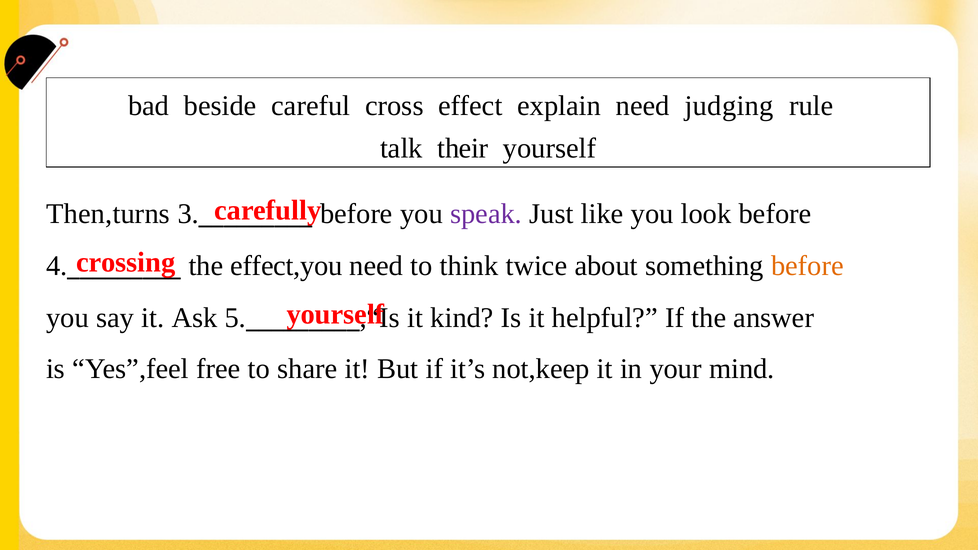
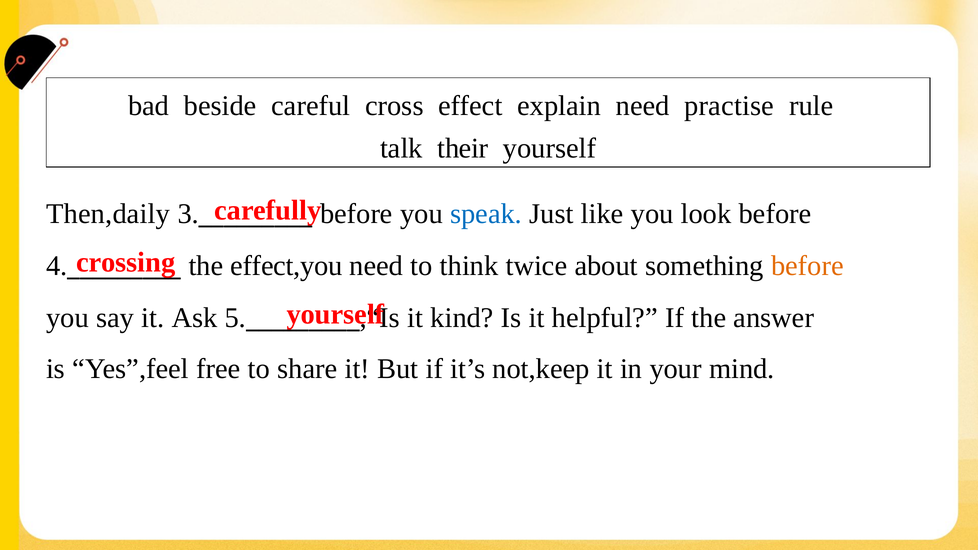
judging: judging -> practise
Then,turns: Then,turns -> Then,daily
speak colour: purple -> blue
